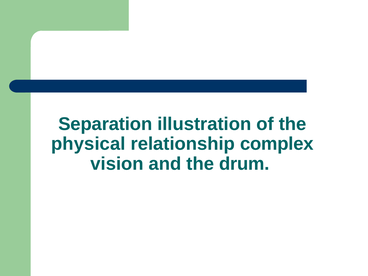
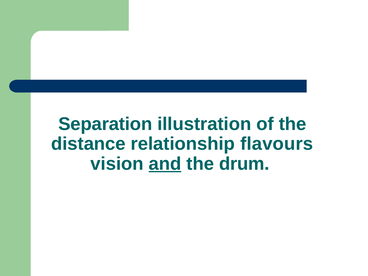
physical: physical -> distance
complex: complex -> flavours
and underline: none -> present
